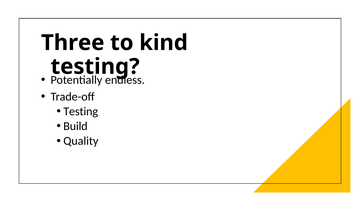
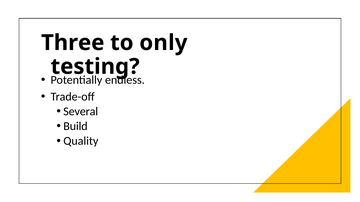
kind: kind -> only
Testing at (81, 112): Testing -> Several
